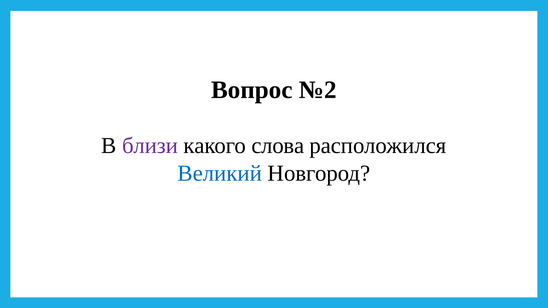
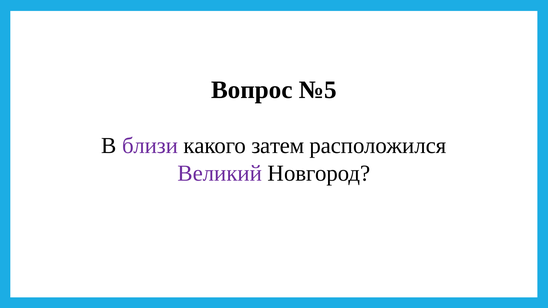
№2: №2 -> №5
слова: слова -> затем
Великий colour: blue -> purple
